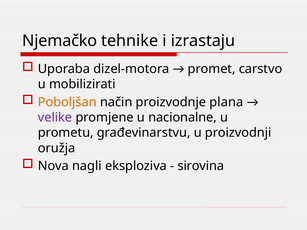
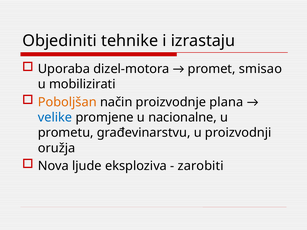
Njemačko: Njemačko -> Objediniti
carstvo: carstvo -> smisao
velike colour: purple -> blue
nagli: nagli -> ljude
sirovina: sirovina -> zarobiti
